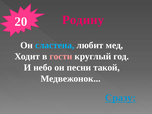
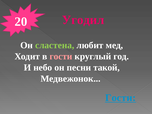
Родину: Родину -> Угодил
сластена colour: light blue -> light green
Сразу at (120, 98): Сразу -> Гости
